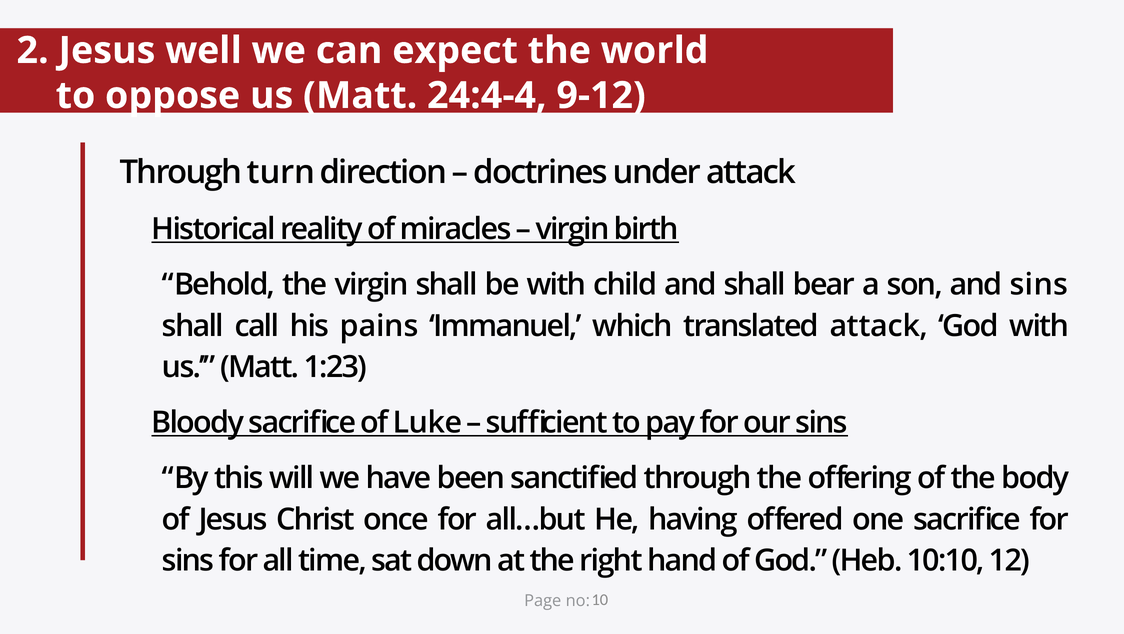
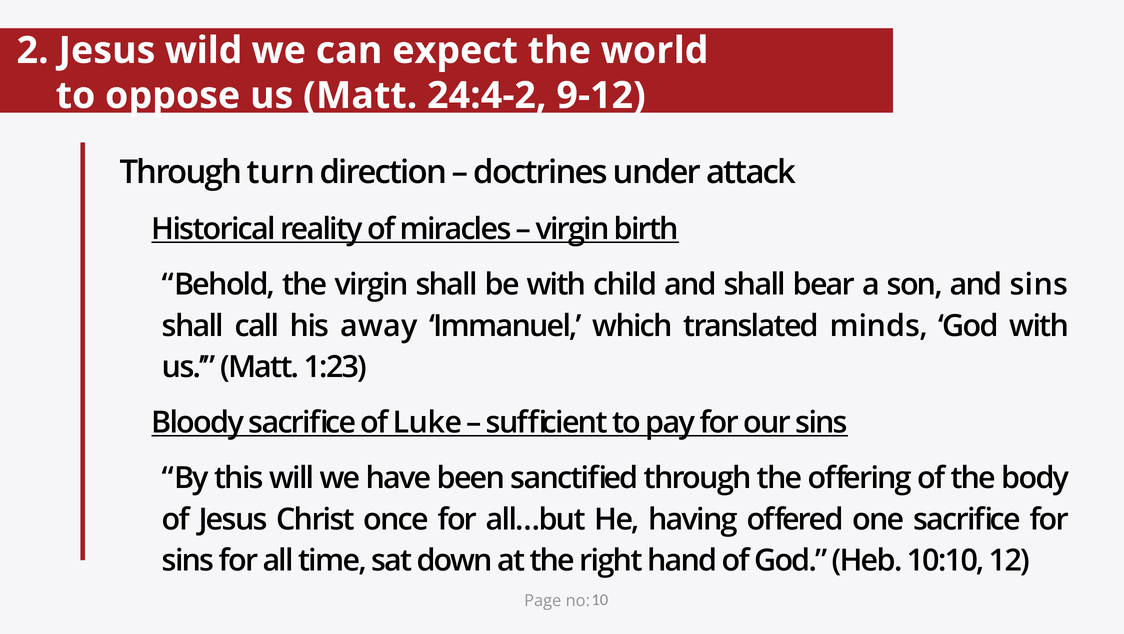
well: well -> wild
24:4-4: 24:4-4 -> 24:4-2
pains: pains -> away
translated attack: attack -> minds
